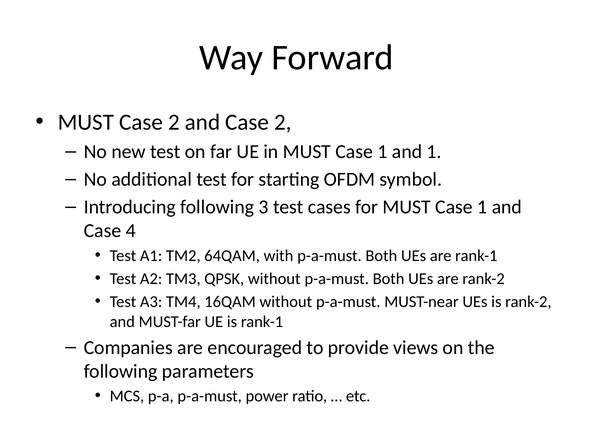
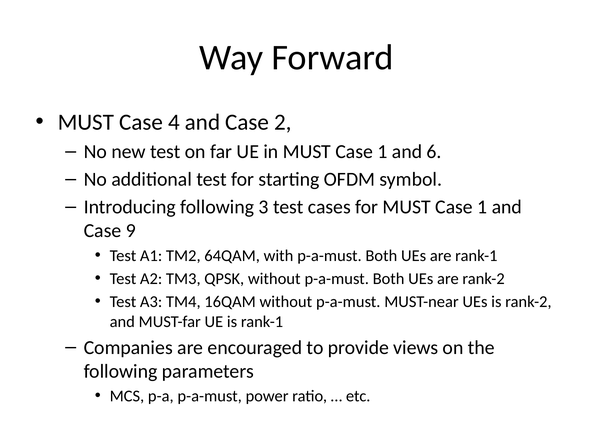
MUST Case 2: 2 -> 4
and 1: 1 -> 6
4: 4 -> 9
